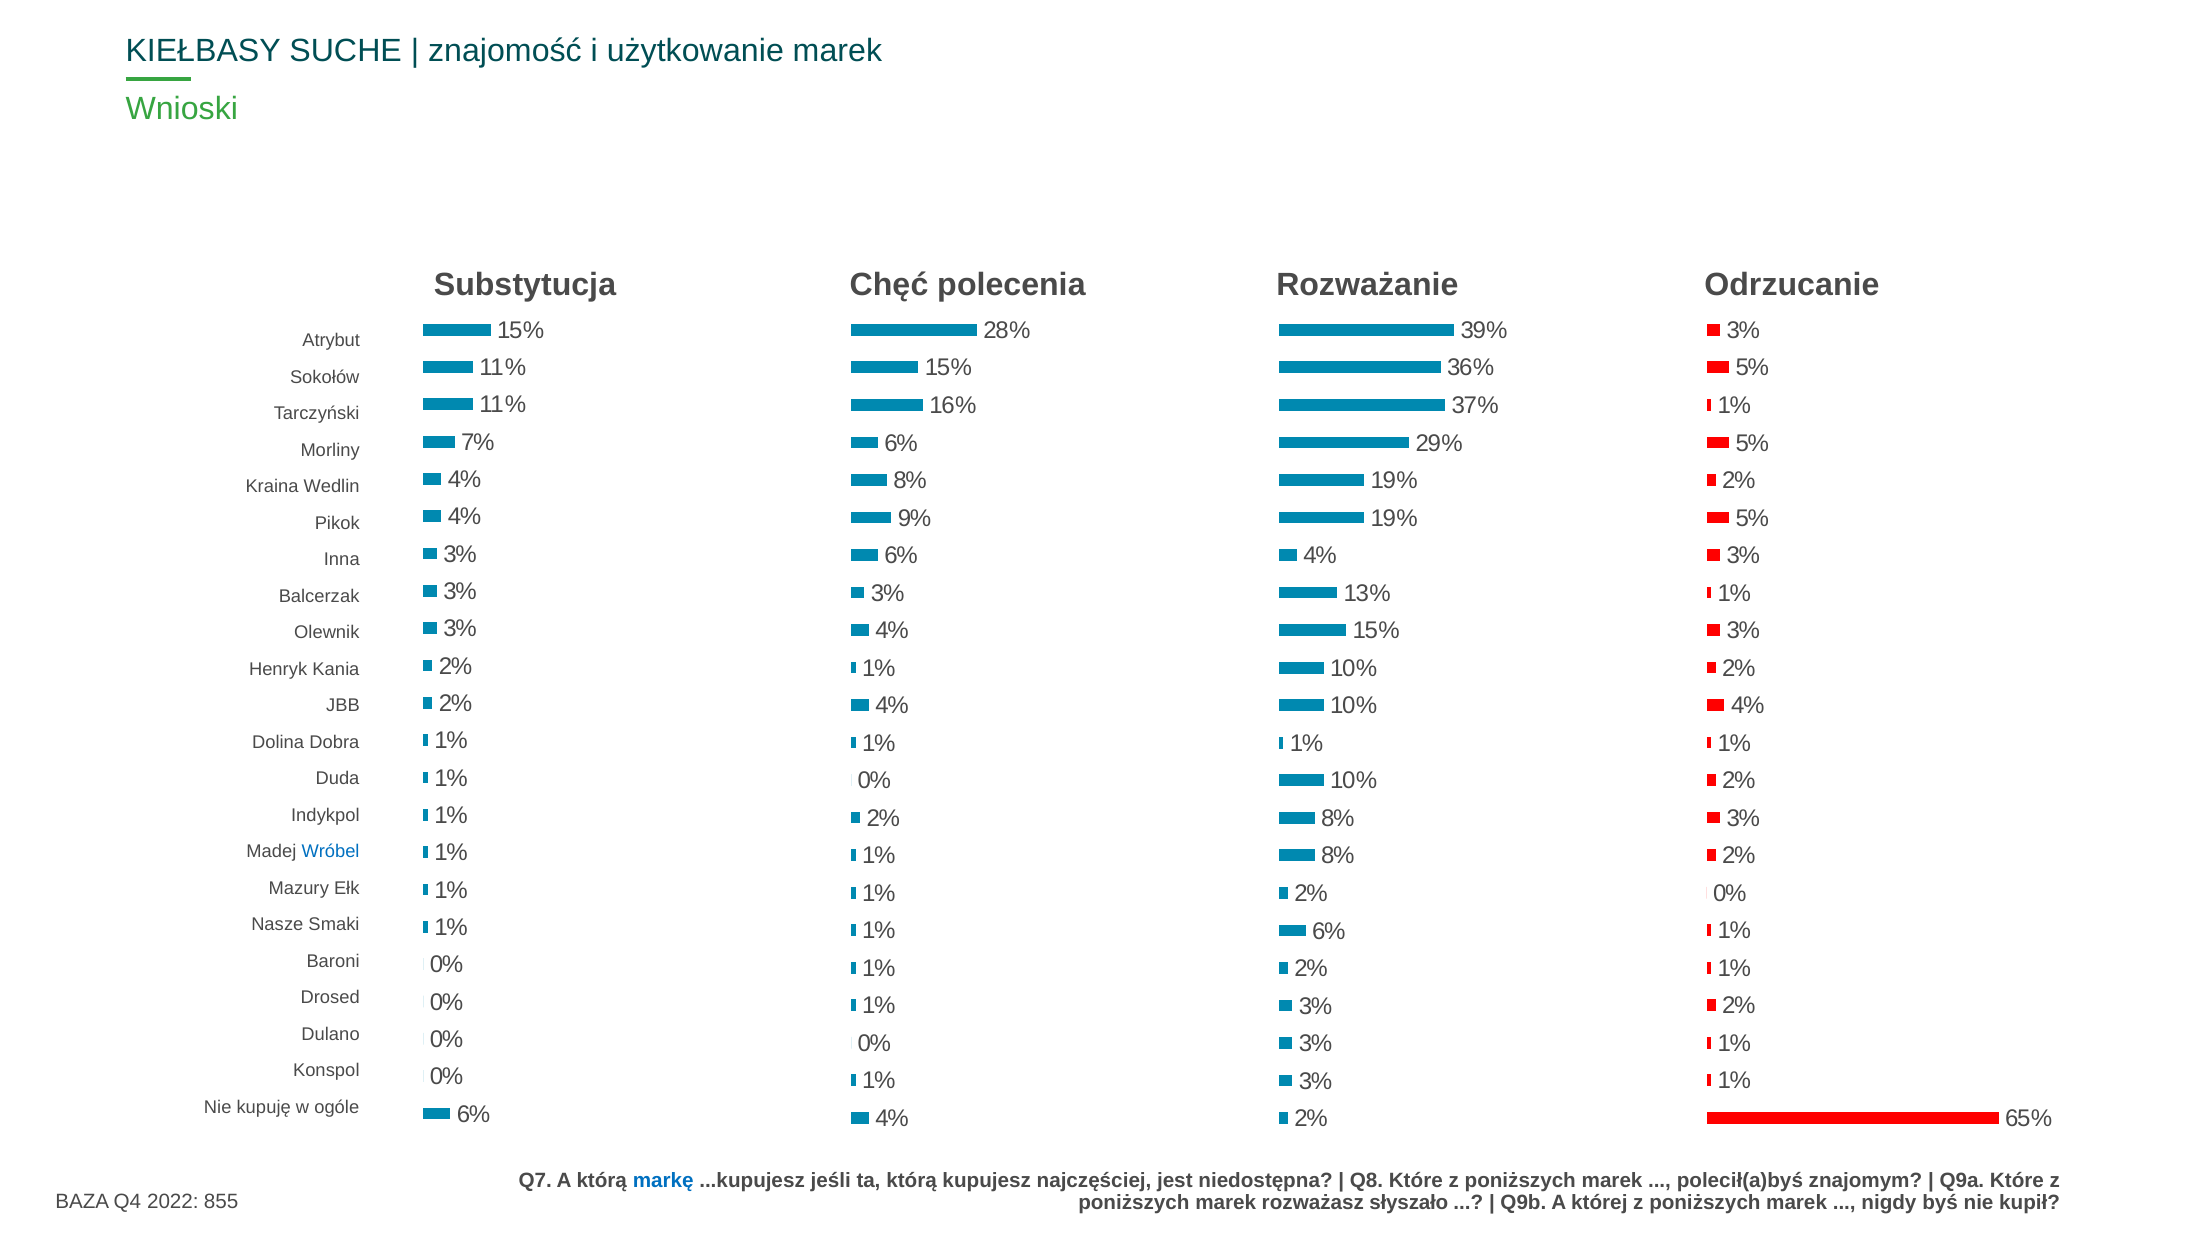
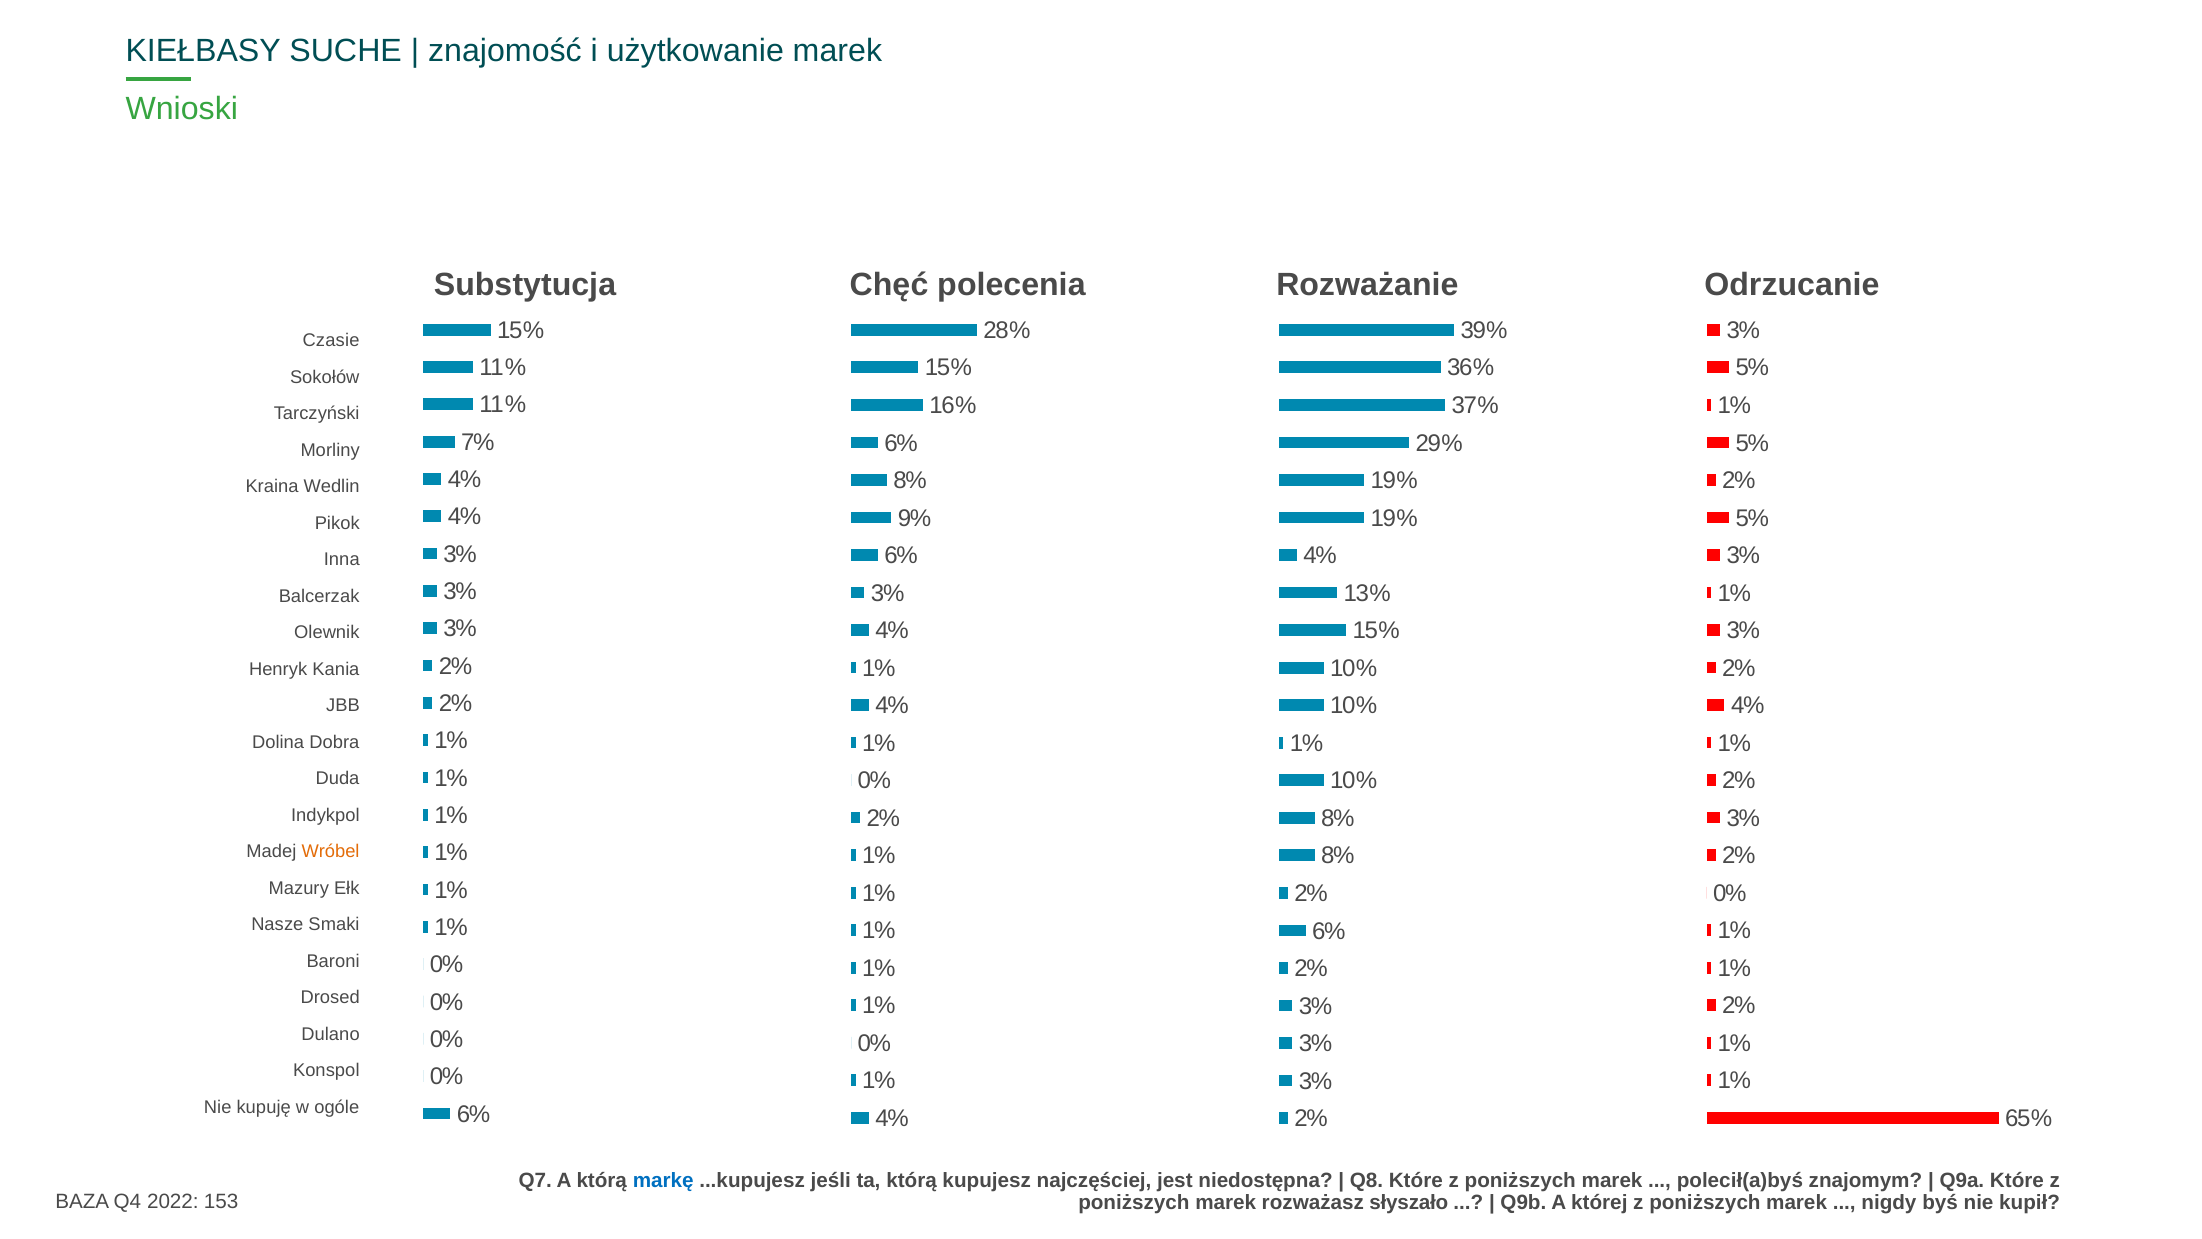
Atrybut: Atrybut -> Czasie
Wróbel colour: blue -> orange
855: 855 -> 153
